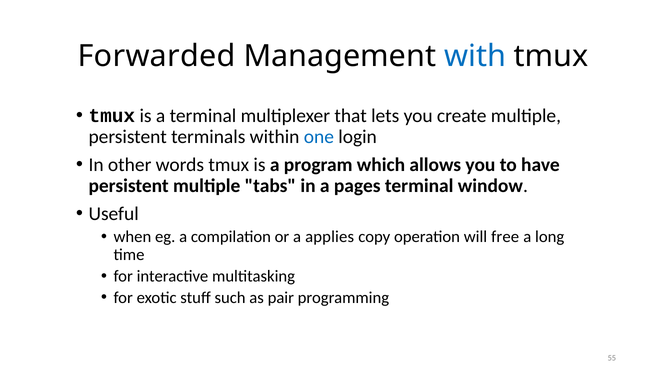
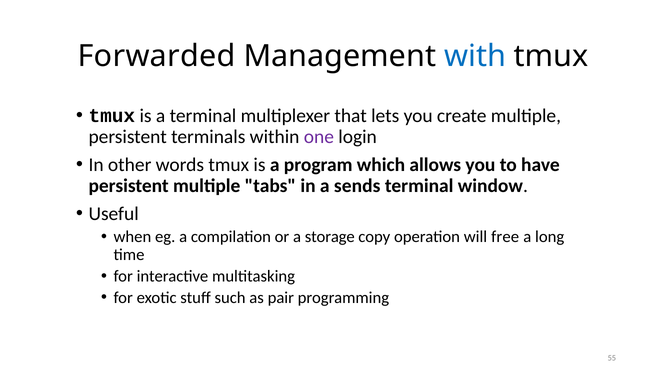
one colour: blue -> purple
pages: pages -> sends
applies: applies -> storage
